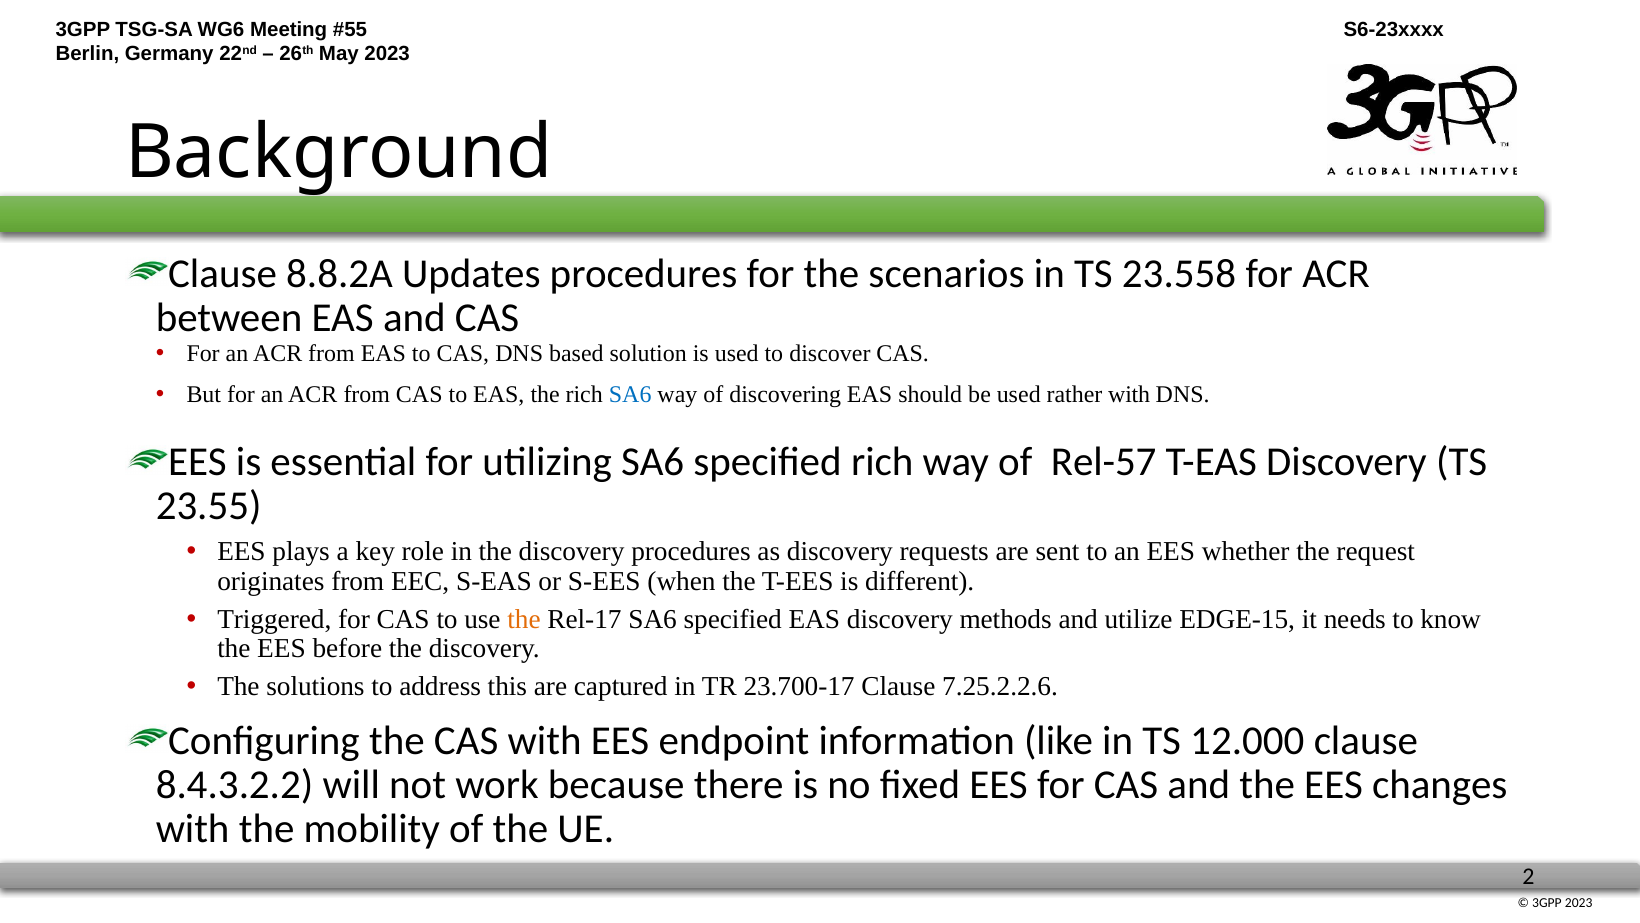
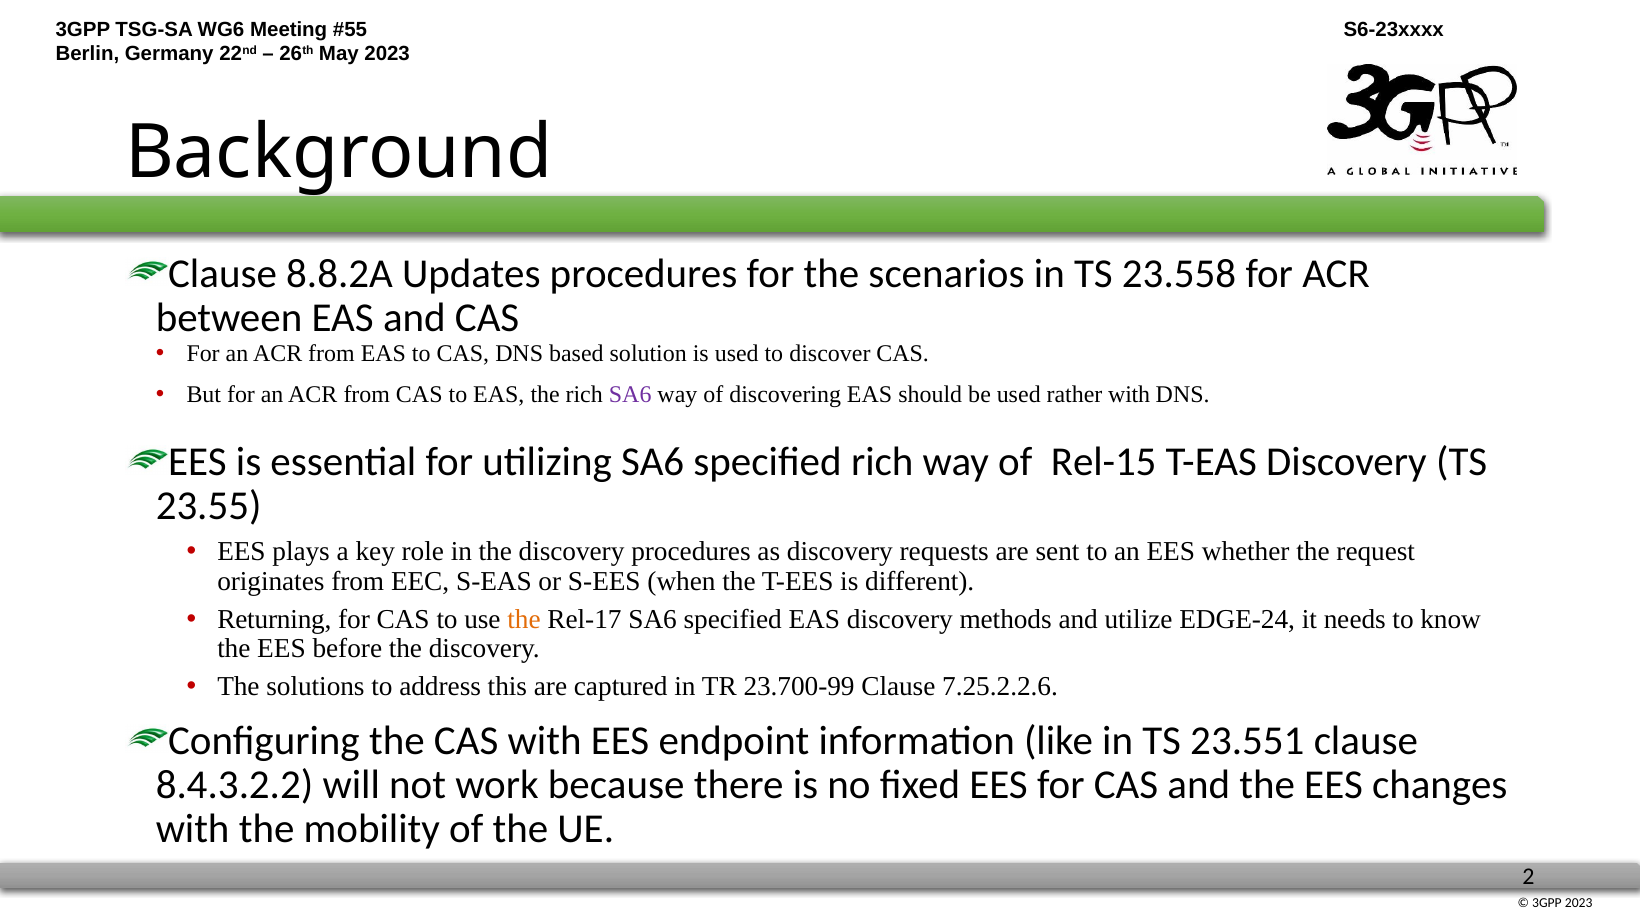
SA6 at (630, 394) colour: blue -> purple
Rel-57: Rel-57 -> Rel-15
Triggered: Triggered -> Returning
EDGE-15: EDGE-15 -> EDGE-24
23.700-17: 23.700-17 -> 23.700-99
12.000: 12.000 -> 23.551
